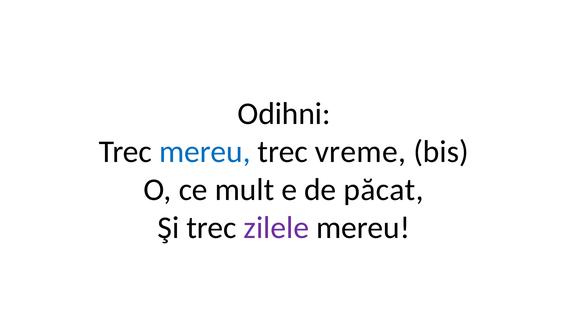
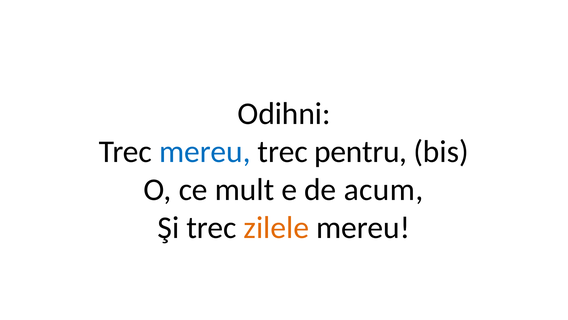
vreme: vreme -> pentru
păcat: păcat -> acum
zilele colour: purple -> orange
